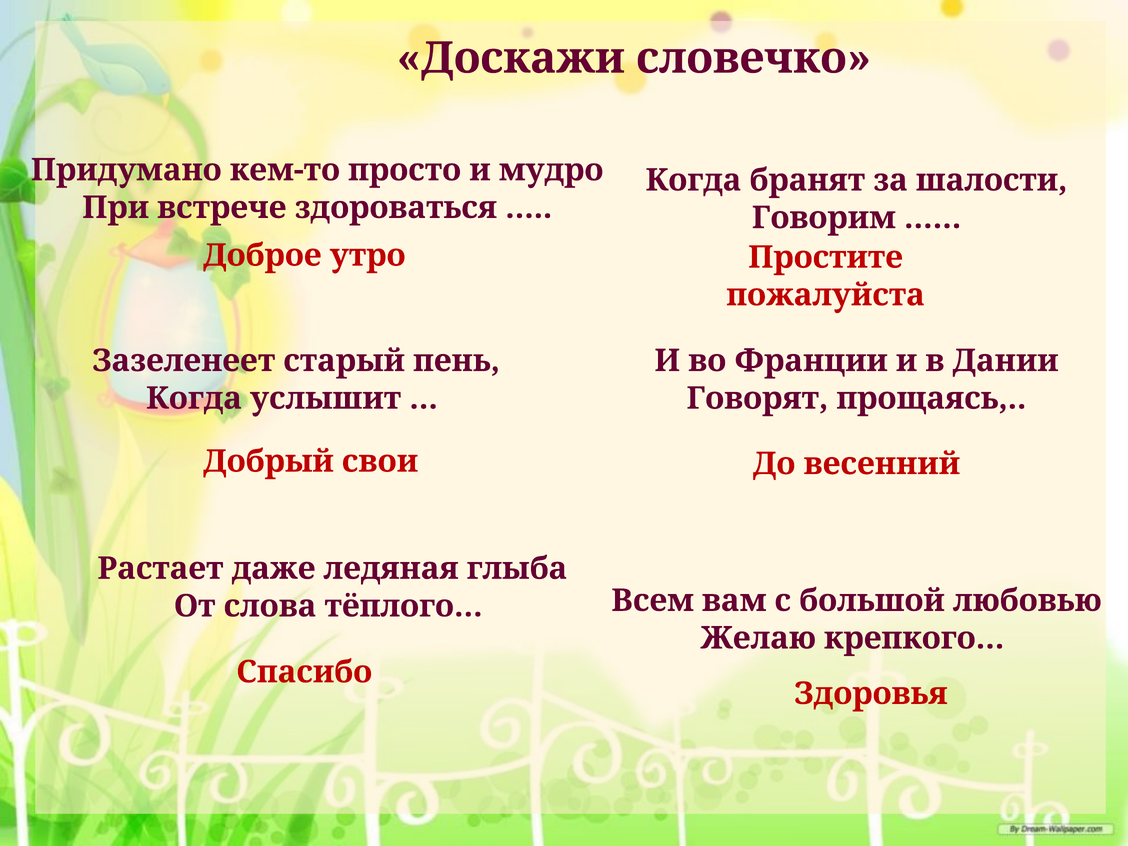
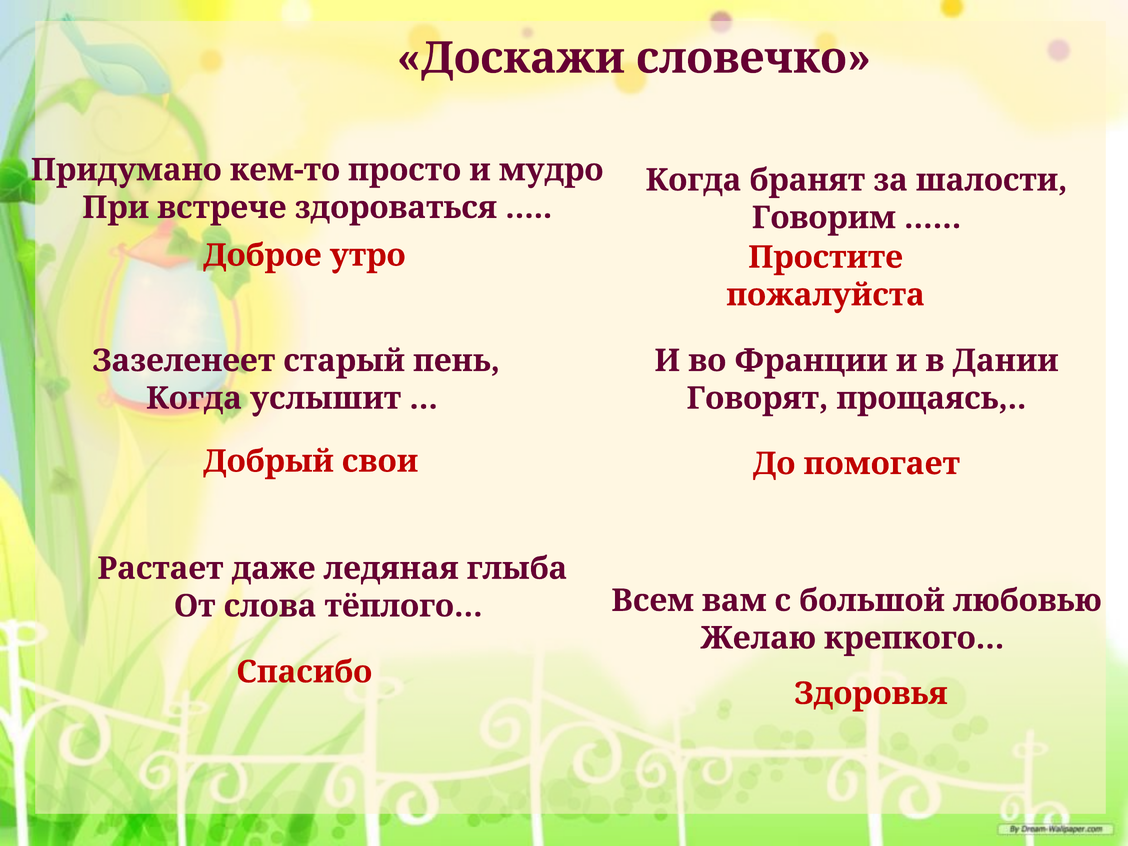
весенний: весенний -> помогает
